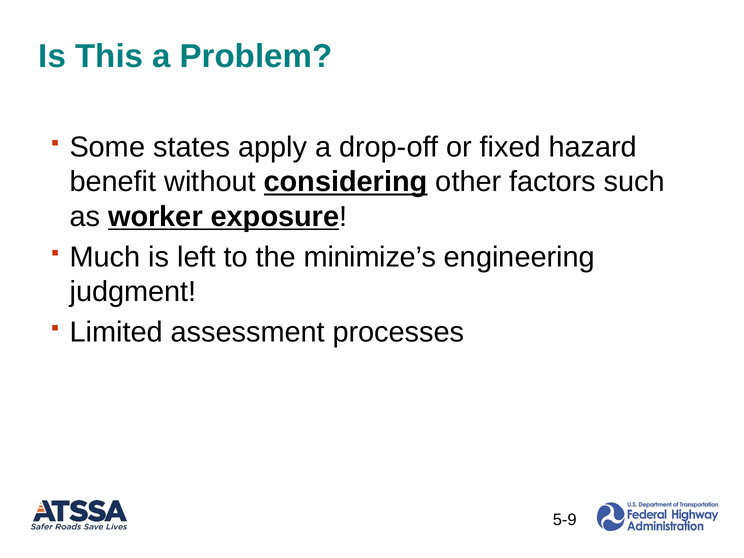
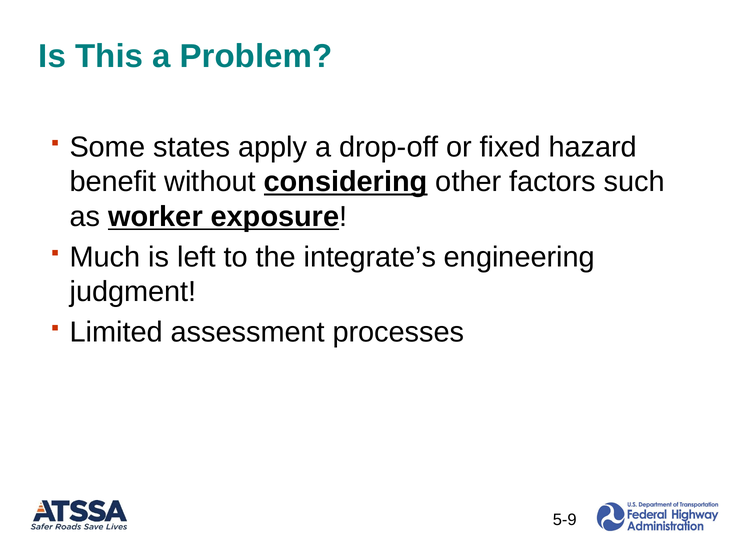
minimize’s: minimize’s -> integrate’s
